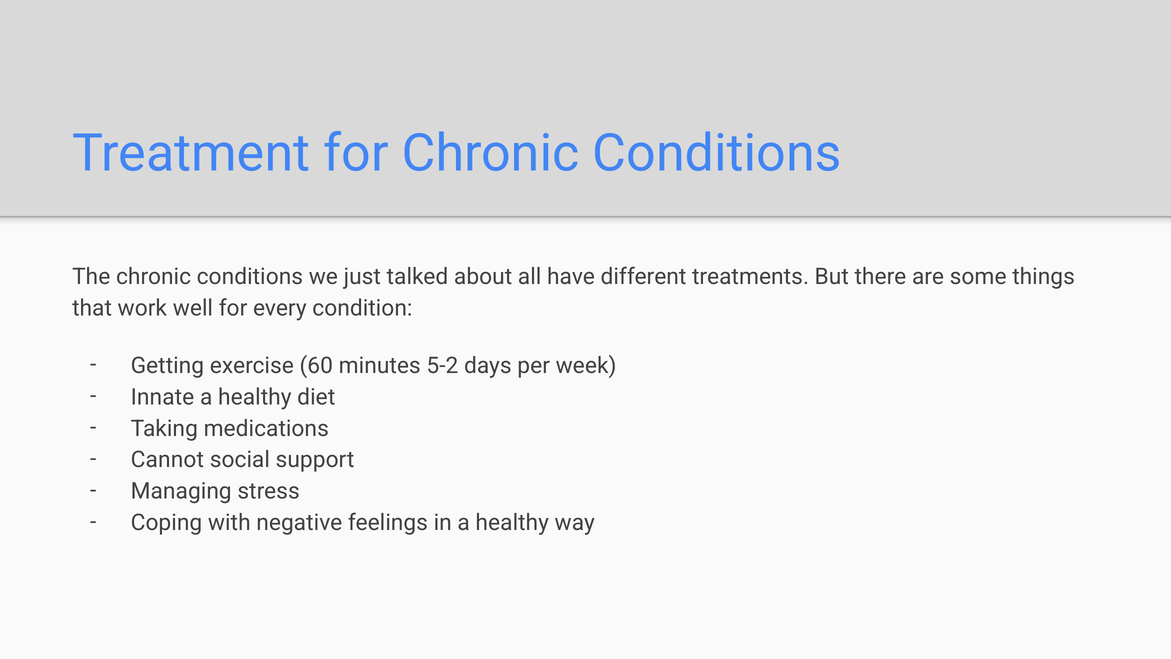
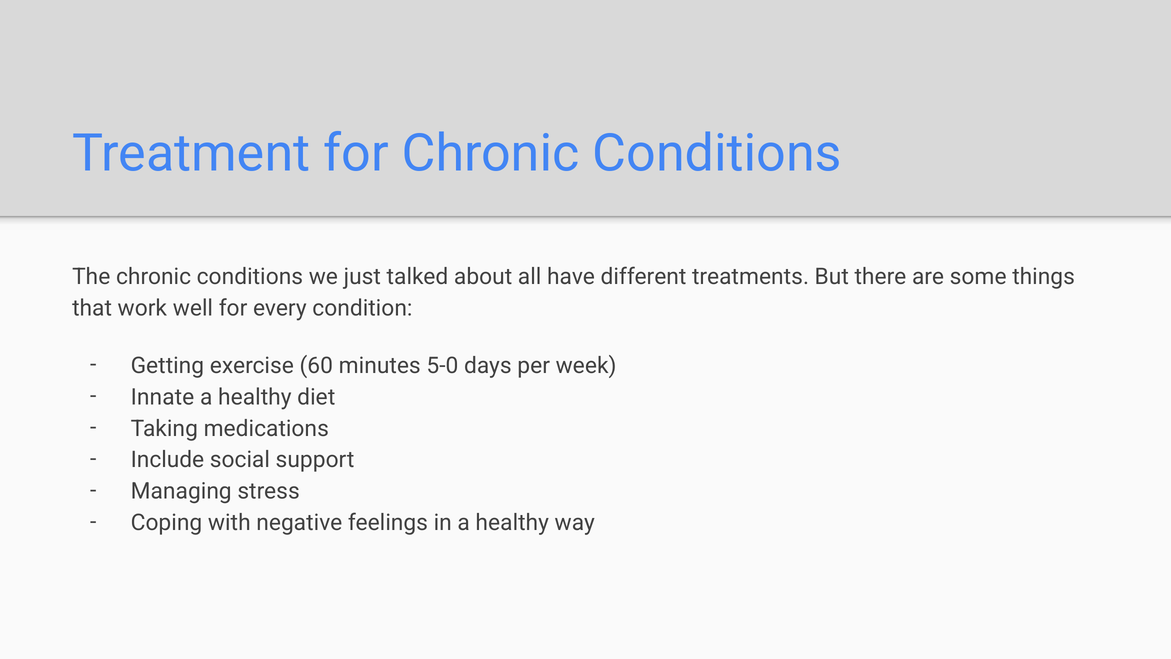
5-2: 5-2 -> 5-0
Cannot: Cannot -> Include
